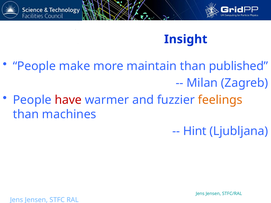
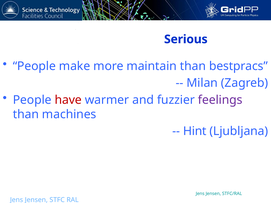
Insight: Insight -> Serious
published: published -> bestpracs
feelings colour: orange -> purple
